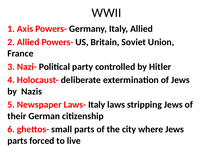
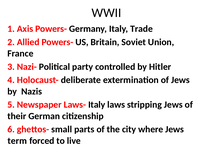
Italy Allied: Allied -> Trade
parts at (17, 141): parts -> term
